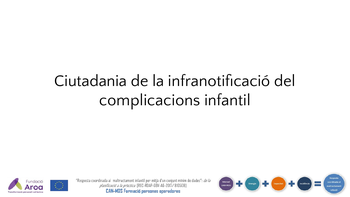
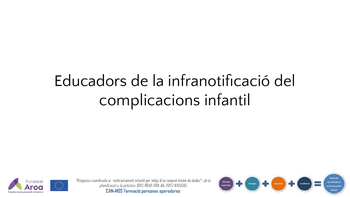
Ciutadania: Ciutadania -> Educadors
